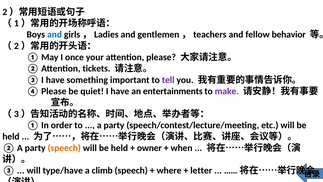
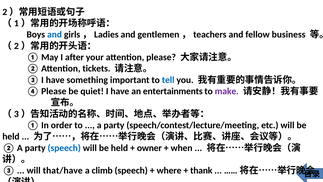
behavior: behavior -> business
once: once -> after
tell colour: purple -> blue
speech at (64, 148) colour: orange -> blue
type/have: type/have -> that/have
letter: letter -> thank
